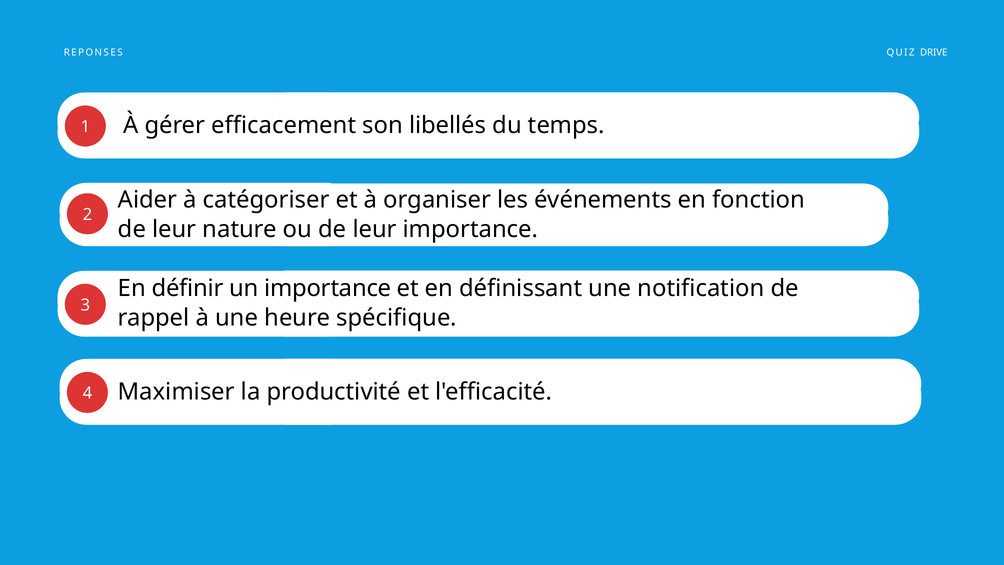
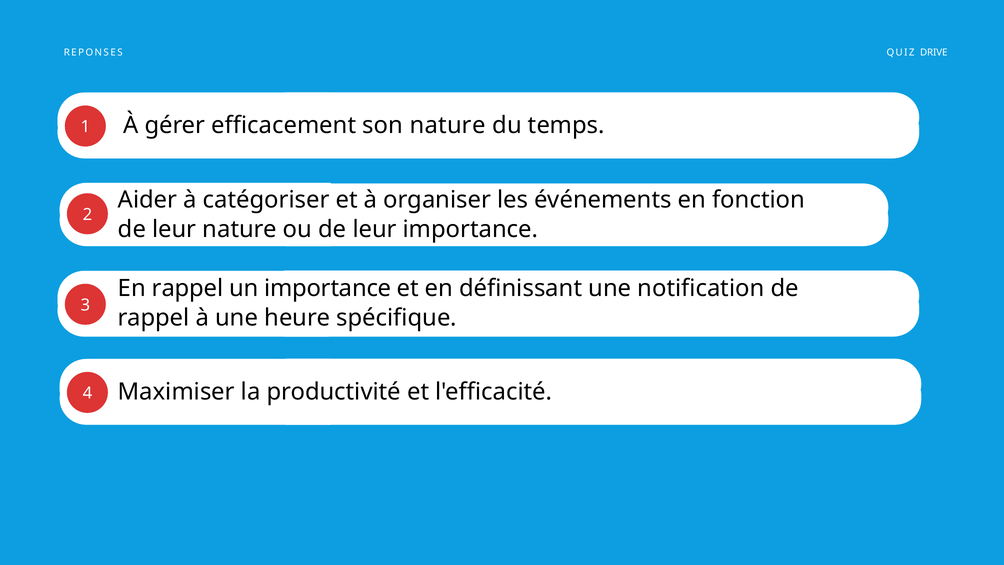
son libellés: libellés -> nature
En définir: définir -> rappel
